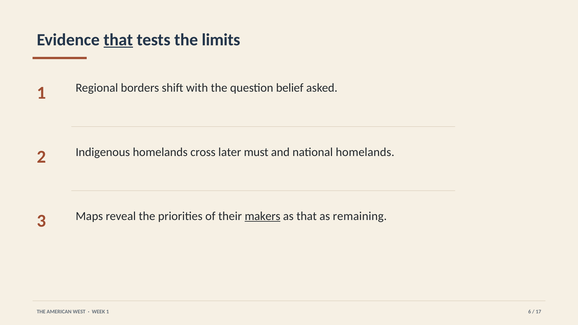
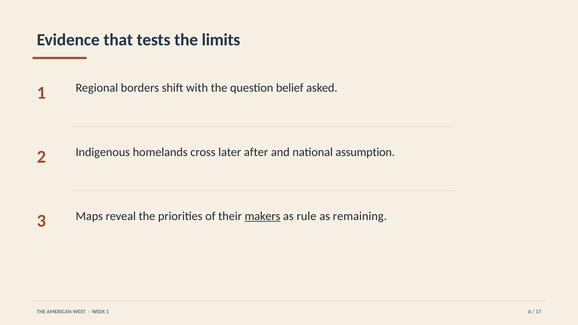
that at (118, 40) underline: present -> none
must: must -> after
national homelands: homelands -> assumption
as that: that -> rule
